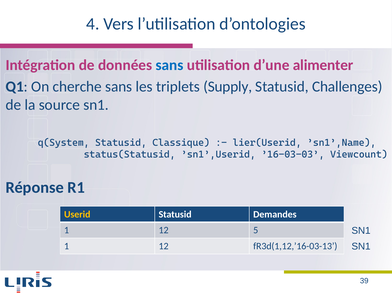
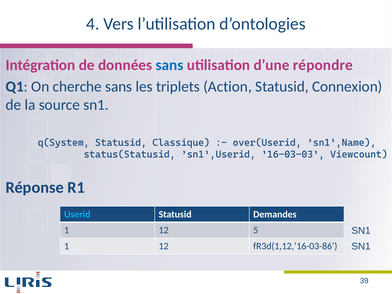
alimenter: alimenter -> répondre
Supply: Supply -> Action
Challenges: Challenges -> Connexion
lier(Userid: lier(Userid -> over(Userid
Userid colour: yellow -> light blue
fR3d(1,12,’16-03-13: fR3d(1,12,’16-03-13 -> fR3d(1,12,’16-03-86
